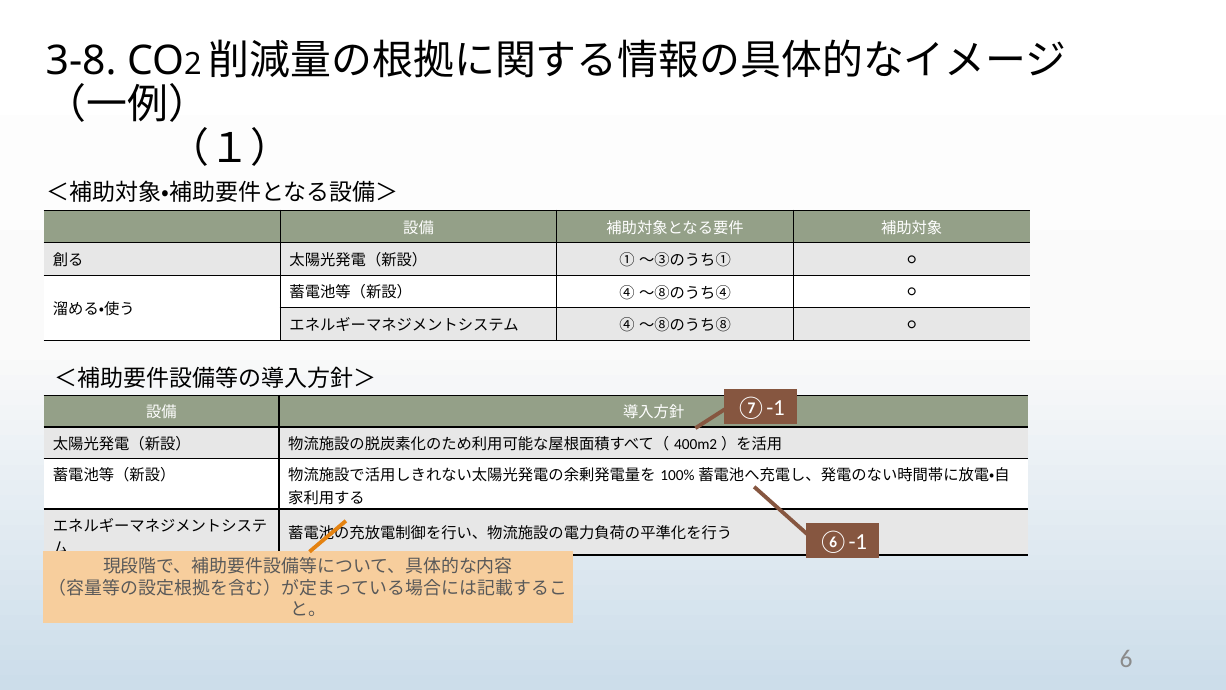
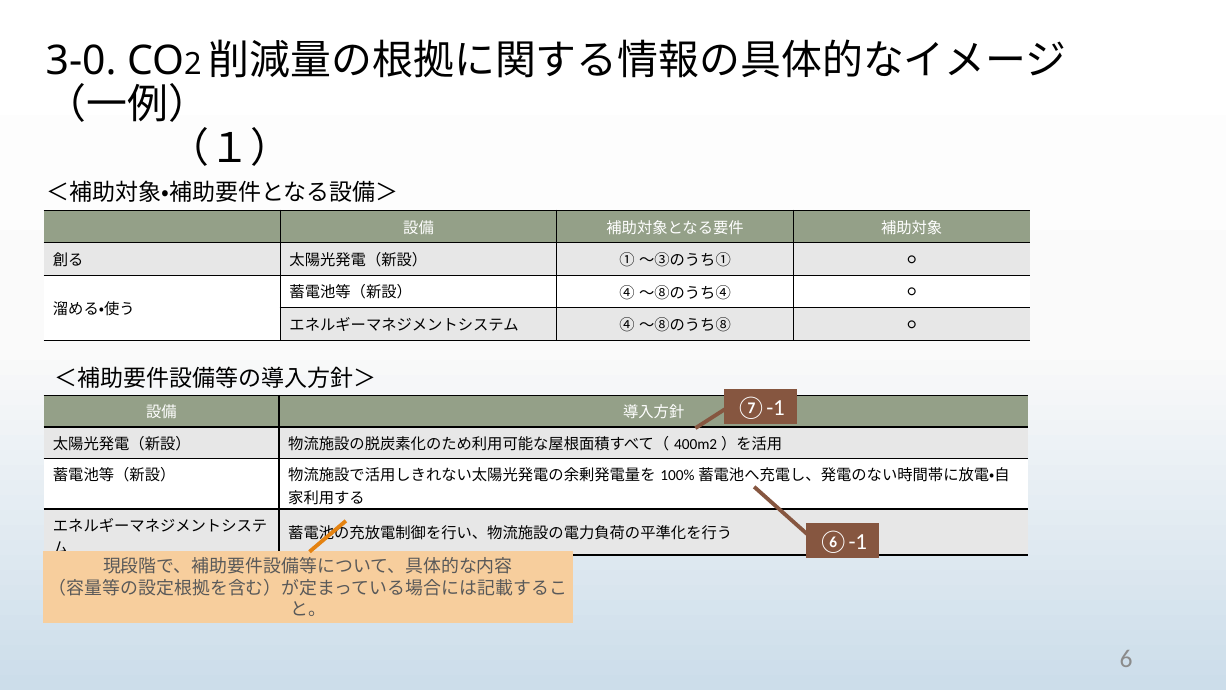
3-8: 3-8 -> 3-0
